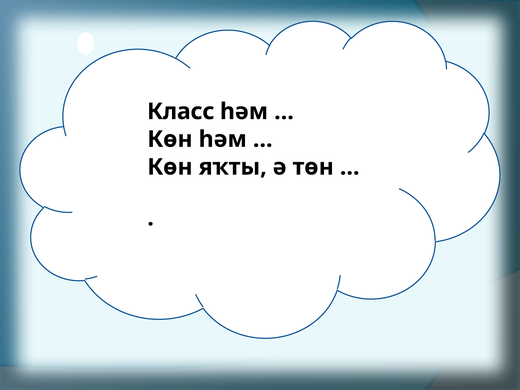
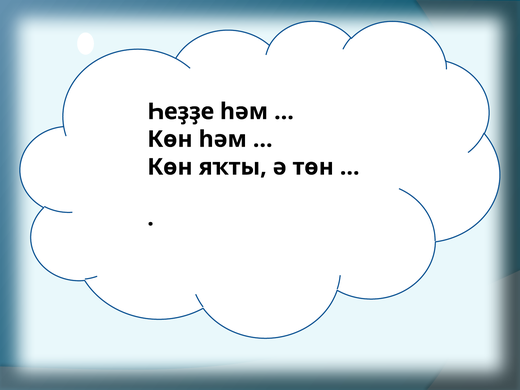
Класс: Класс -> Һеҙҙе
